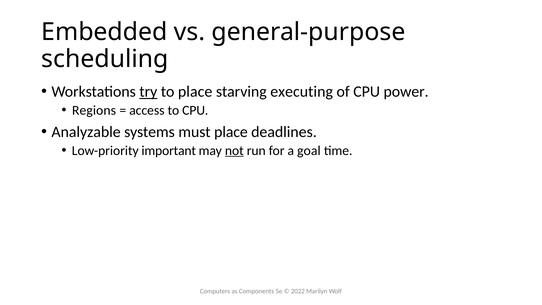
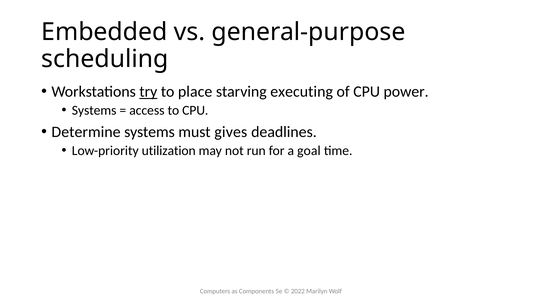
Regions at (94, 110): Regions -> Systems
Analyzable: Analyzable -> Determine
must place: place -> gives
important: important -> utilization
not underline: present -> none
